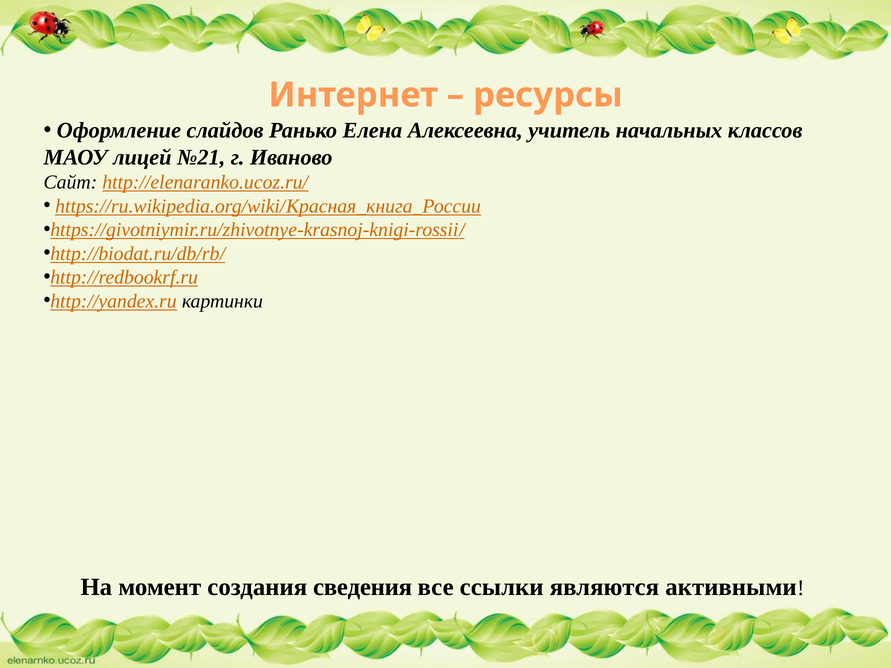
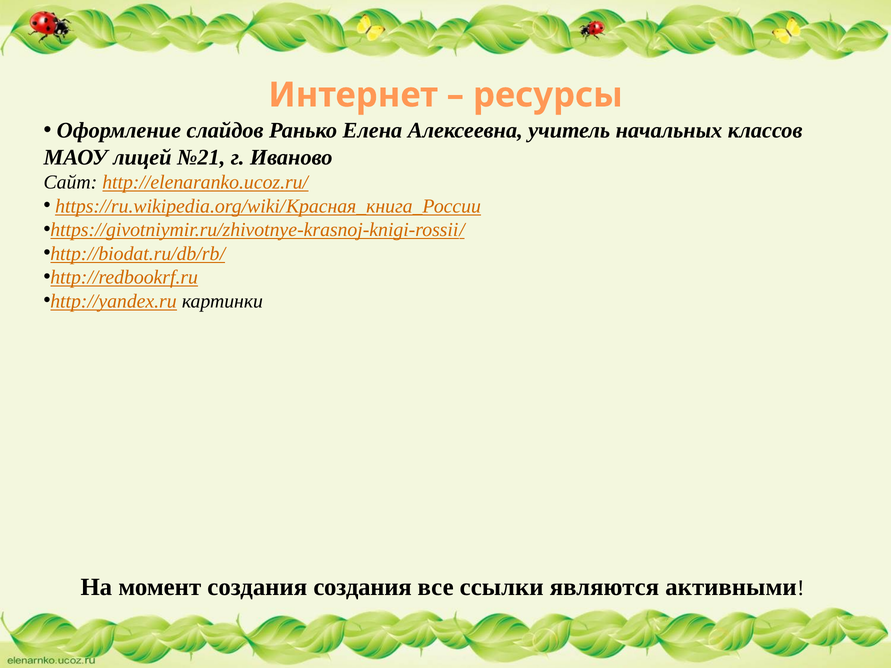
создания сведения: сведения -> создания
